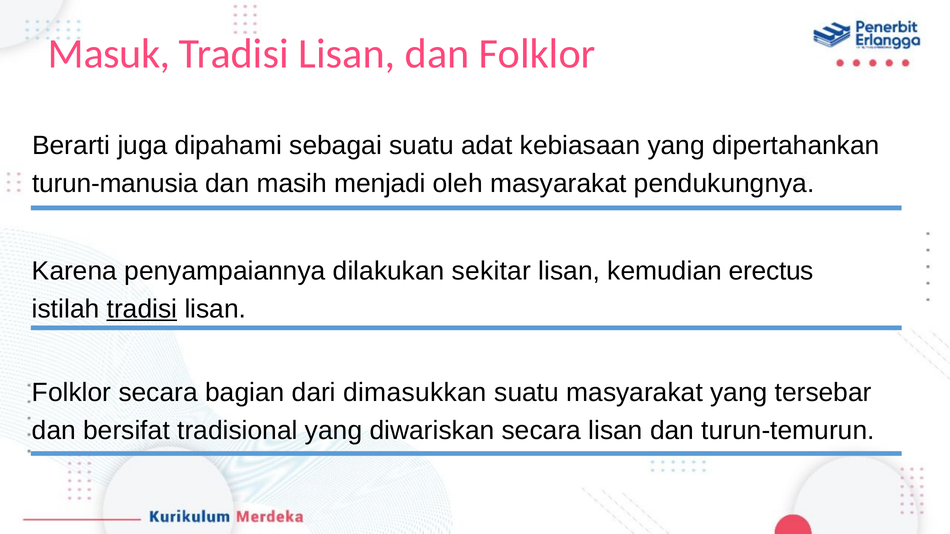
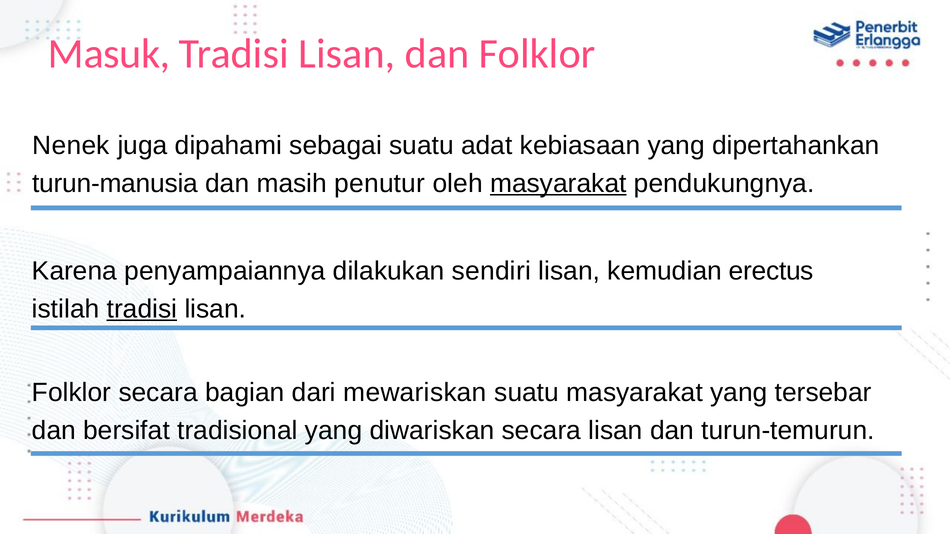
Berarti: Berarti -> Nenek
menjadi: menjadi -> penutur
masyarakat at (558, 184) underline: none -> present
sekitar: sekitar -> sendiri
dimasukkan: dimasukkan -> mewariskan
